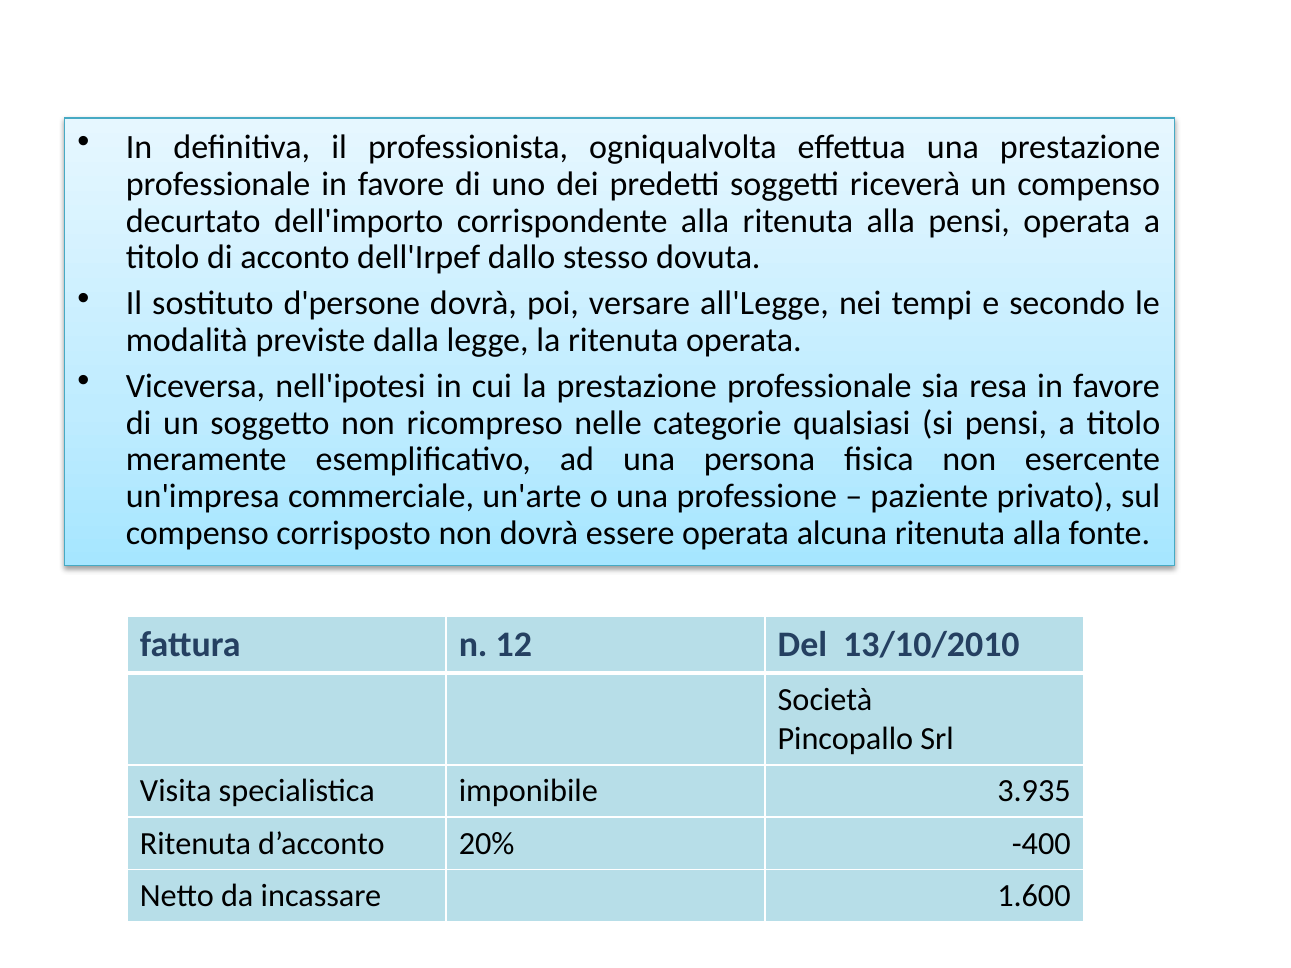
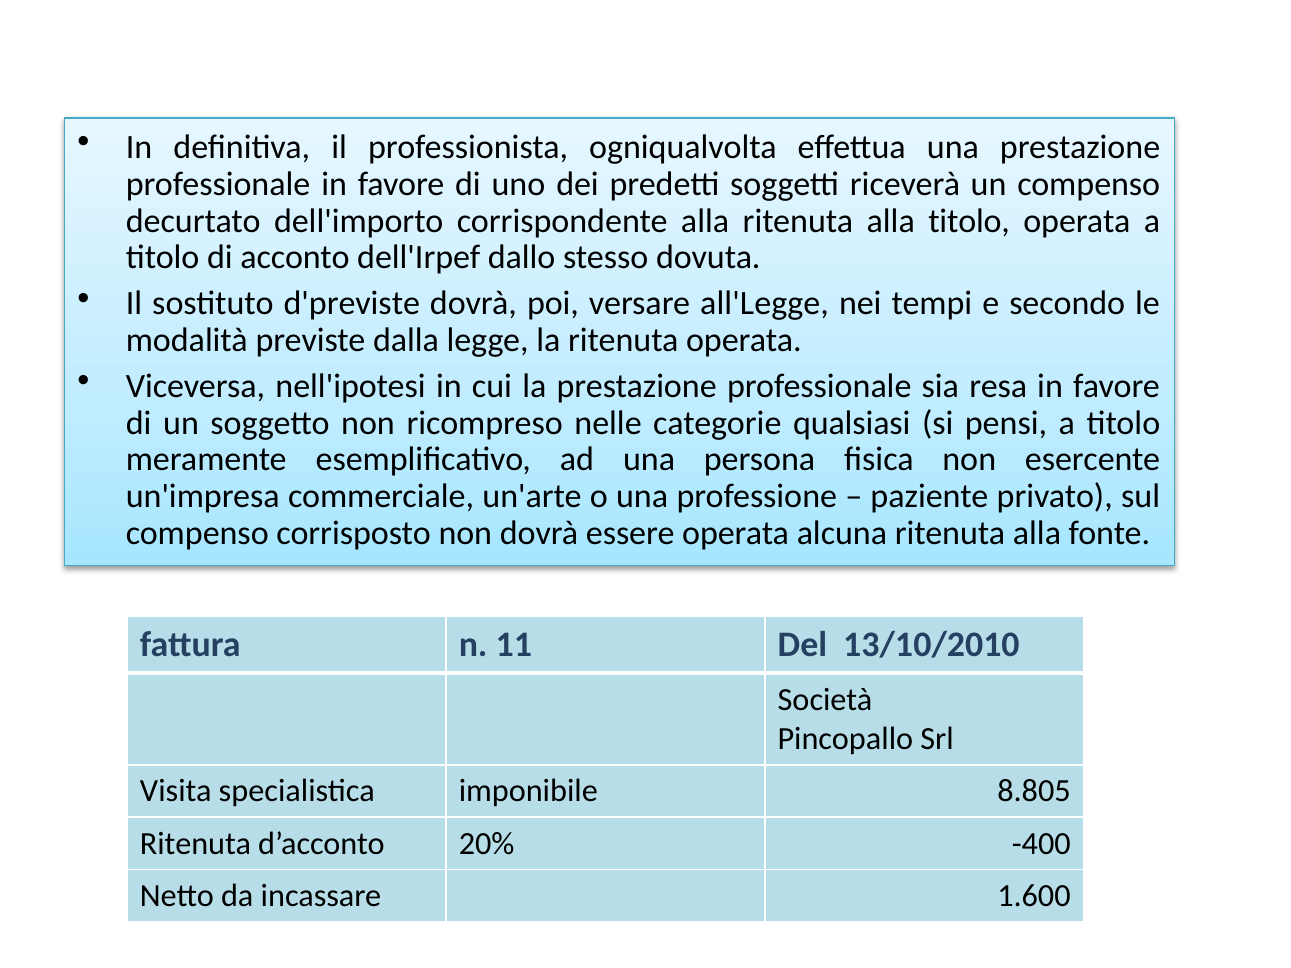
alla pensi: pensi -> titolo
d'persone: d'persone -> d'previste
12: 12 -> 11
3.935: 3.935 -> 8.805
